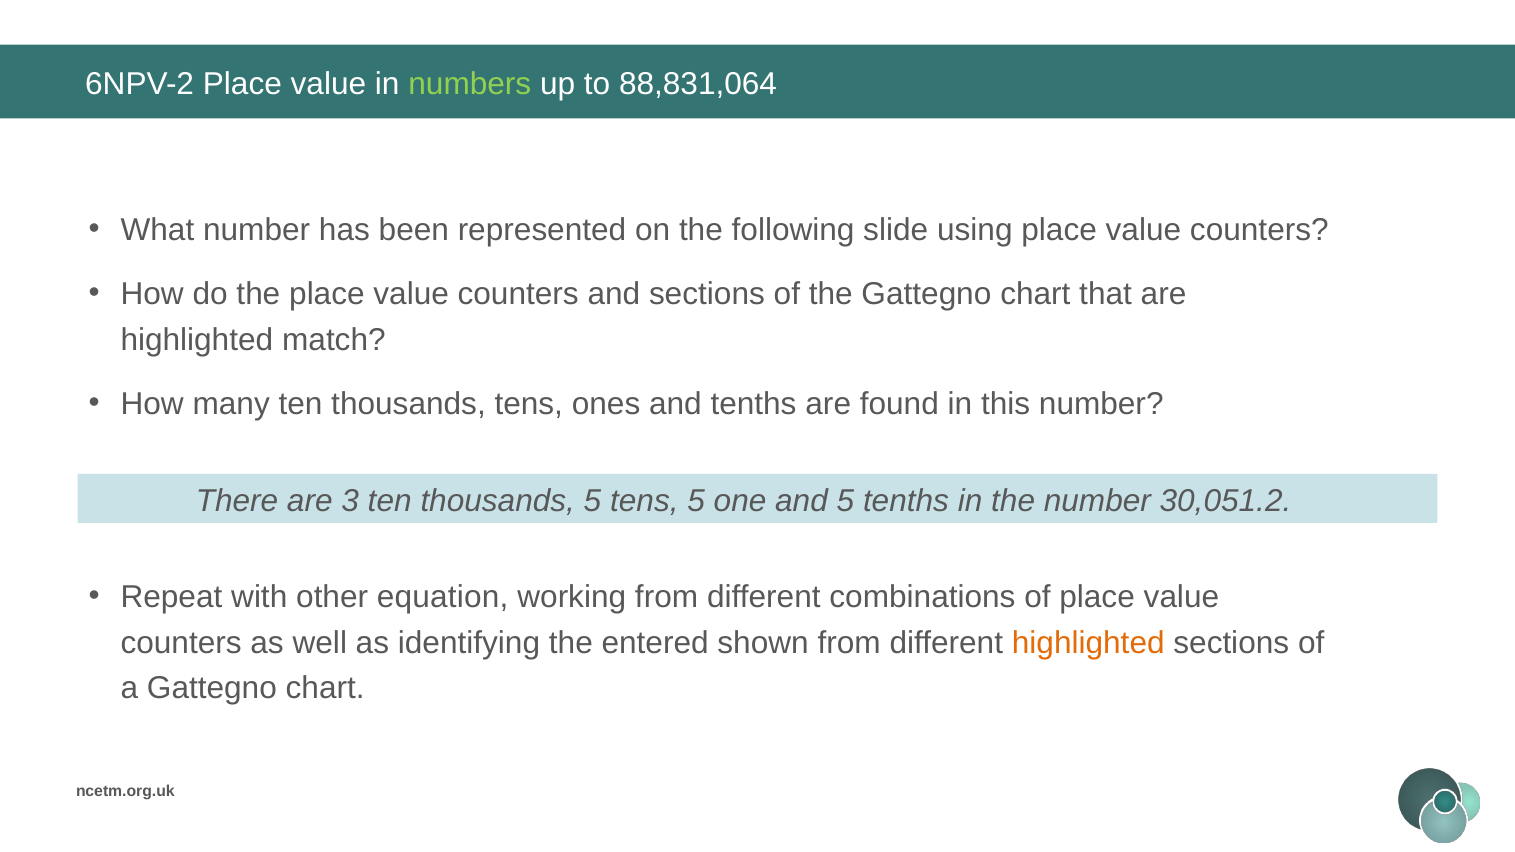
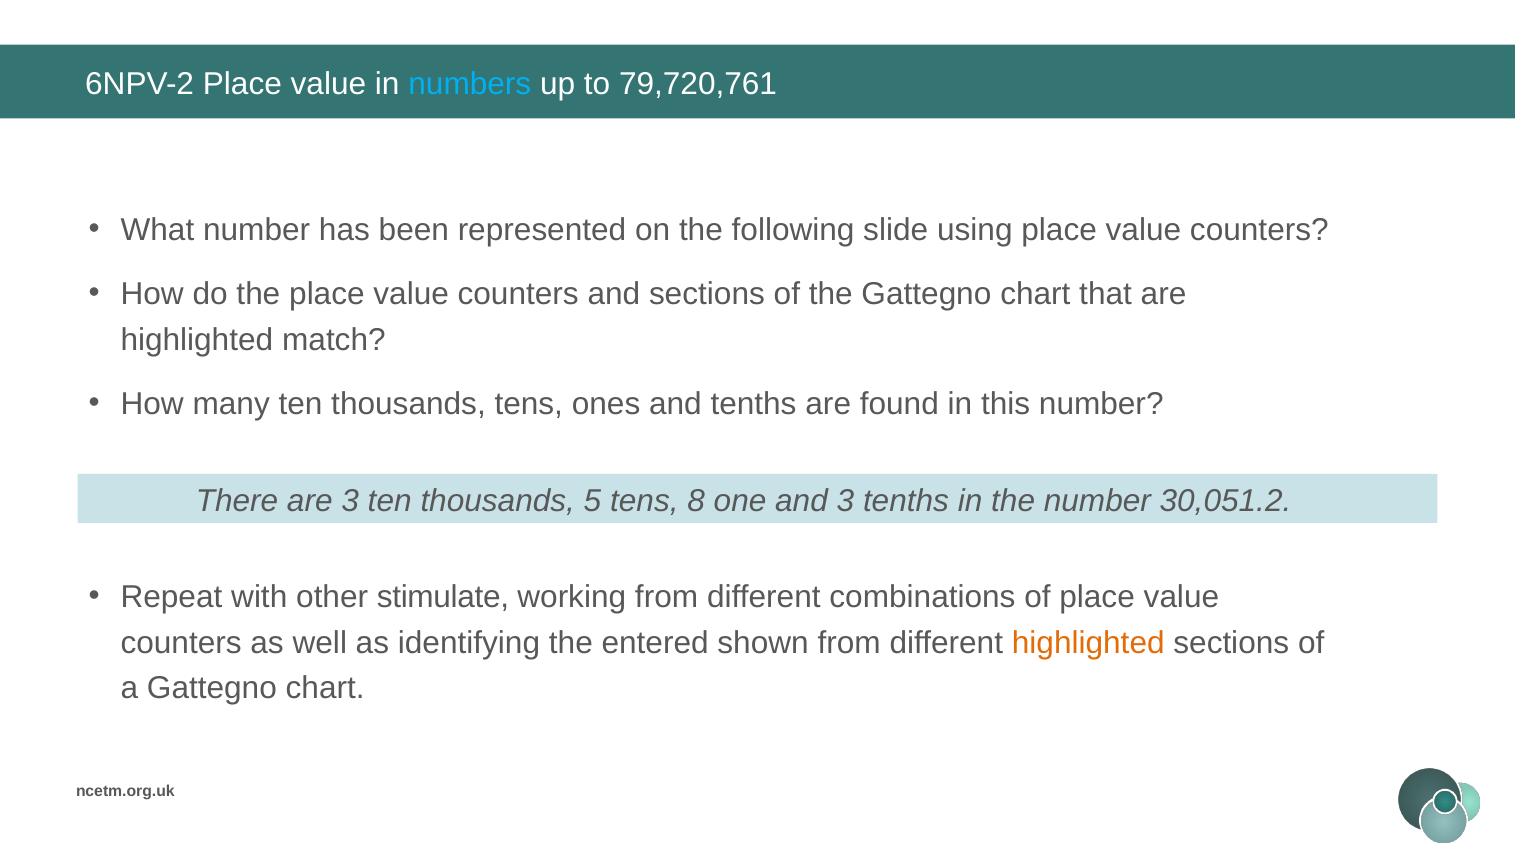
numbers colour: light green -> light blue
88,831,064: 88,831,064 -> 79,720,761
tens 5: 5 -> 8
and 5: 5 -> 3
equation: equation -> stimulate
